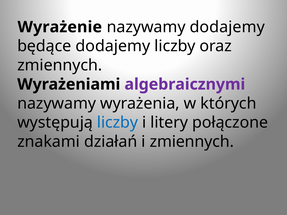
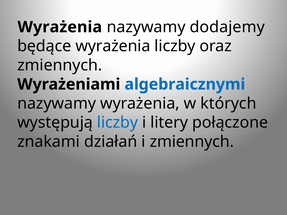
Wyrażenie at (60, 27): Wyrażenie -> Wyrażenia
będące dodajemy: dodajemy -> wyrażenia
algebraicznymi colour: purple -> blue
